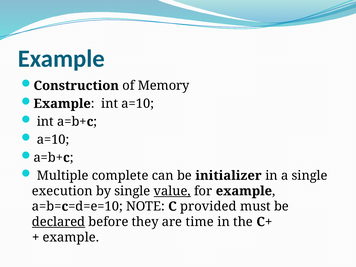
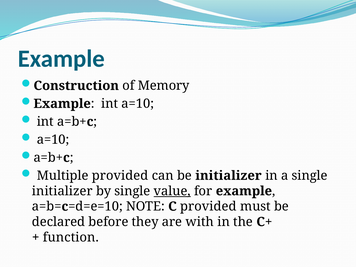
Multiple complete: complete -> provided
execution at (62, 191): execution -> initializer
declared underline: present -> none
time: time -> with
example at (71, 237): example -> function
